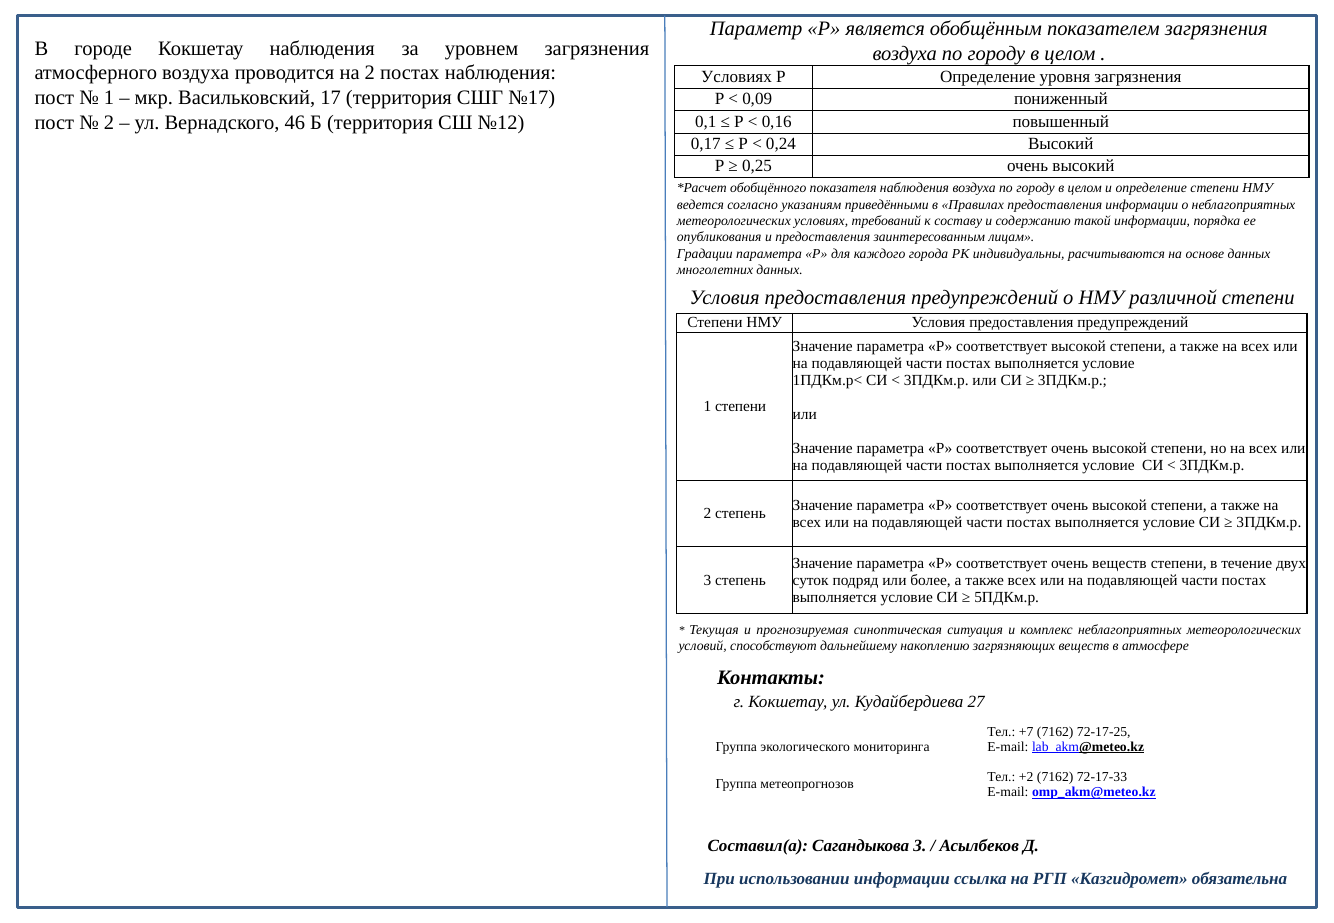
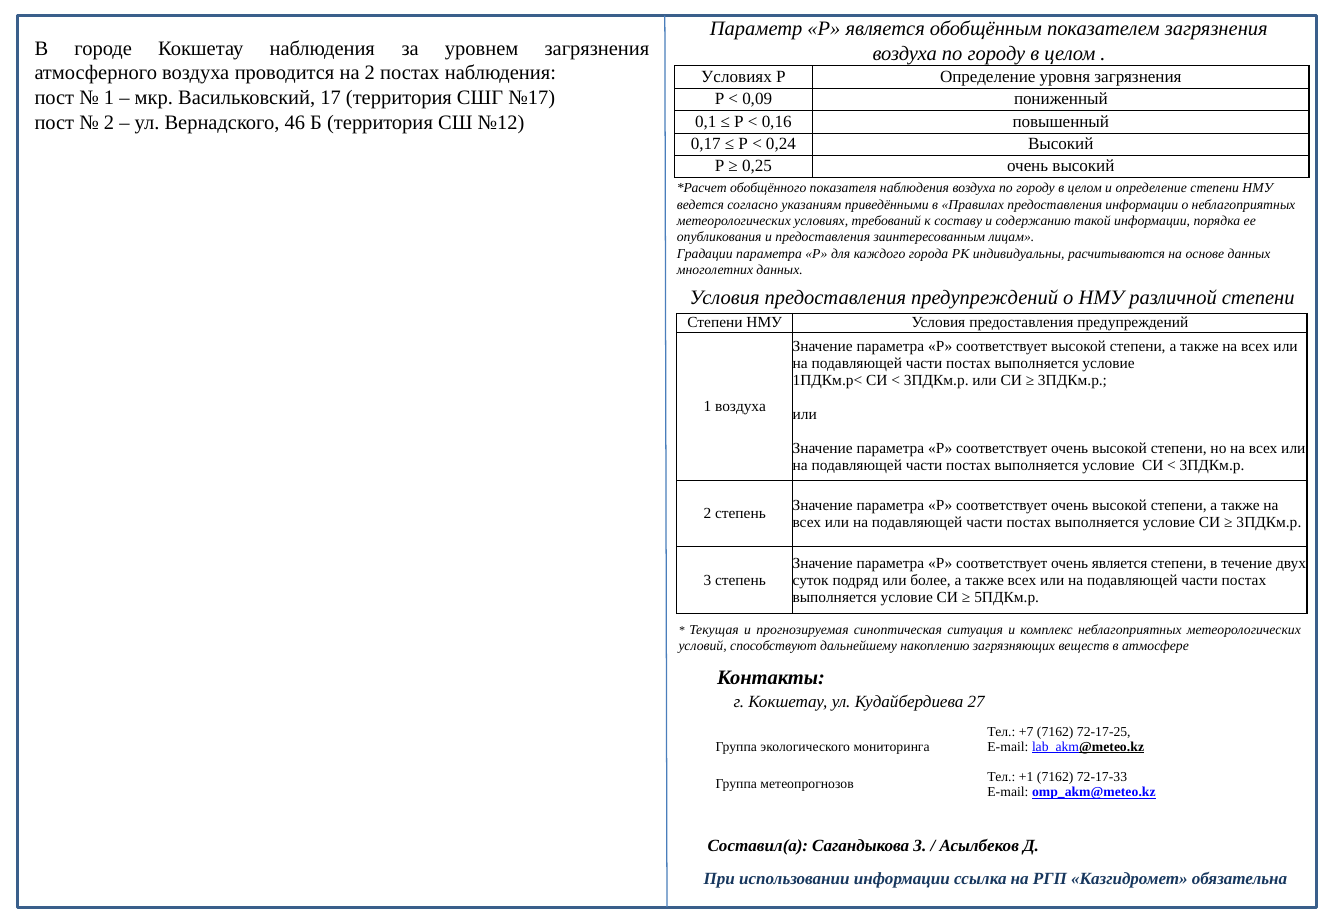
1 степени: степени -> воздуха
очень веществ: веществ -> является
+2: +2 -> +1
